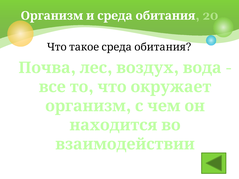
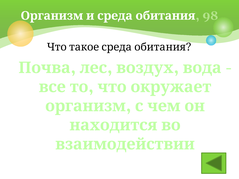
20: 20 -> 98
